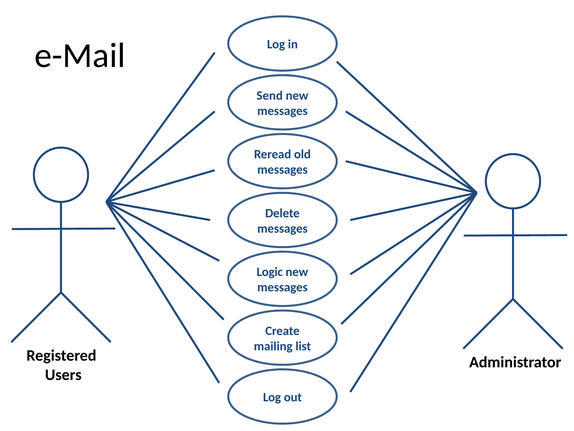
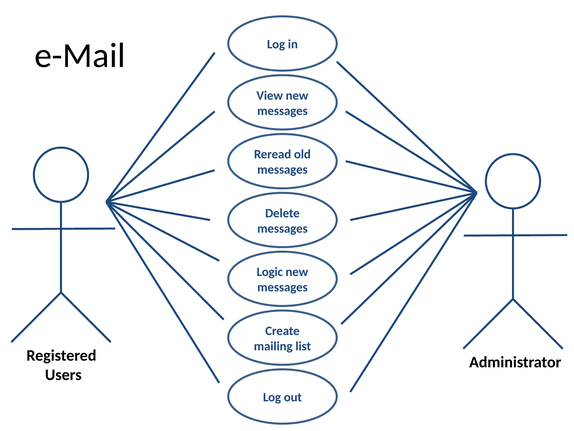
Send: Send -> View
